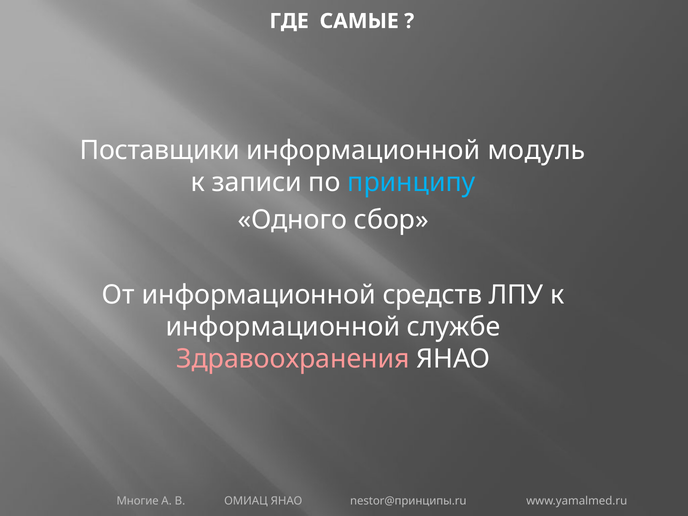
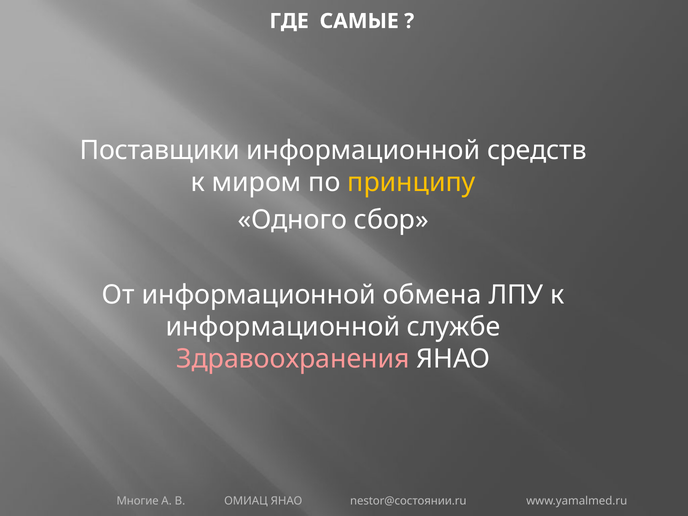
модуль: модуль -> средств
записи: записи -> миром
принципу colour: light blue -> yellow
средств: средств -> обмена
nestor@принципы.ru: nestor@принципы.ru -> nestor@состоянии.ru
